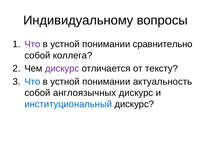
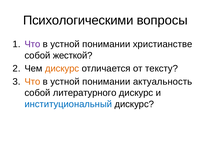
Индивидуальному: Индивидуальному -> Психологическими
сравнительно: сравнительно -> христианстве
коллега: коллега -> жесткой
дискурс at (62, 69) colour: purple -> orange
Что at (32, 82) colour: blue -> orange
англоязычных: англоязычных -> литературного
